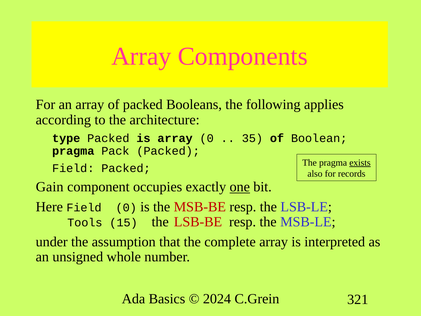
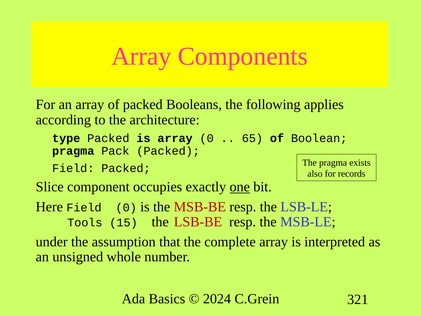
35: 35 -> 65
exists underline: present -> none
Gain: Gain -> Slice
